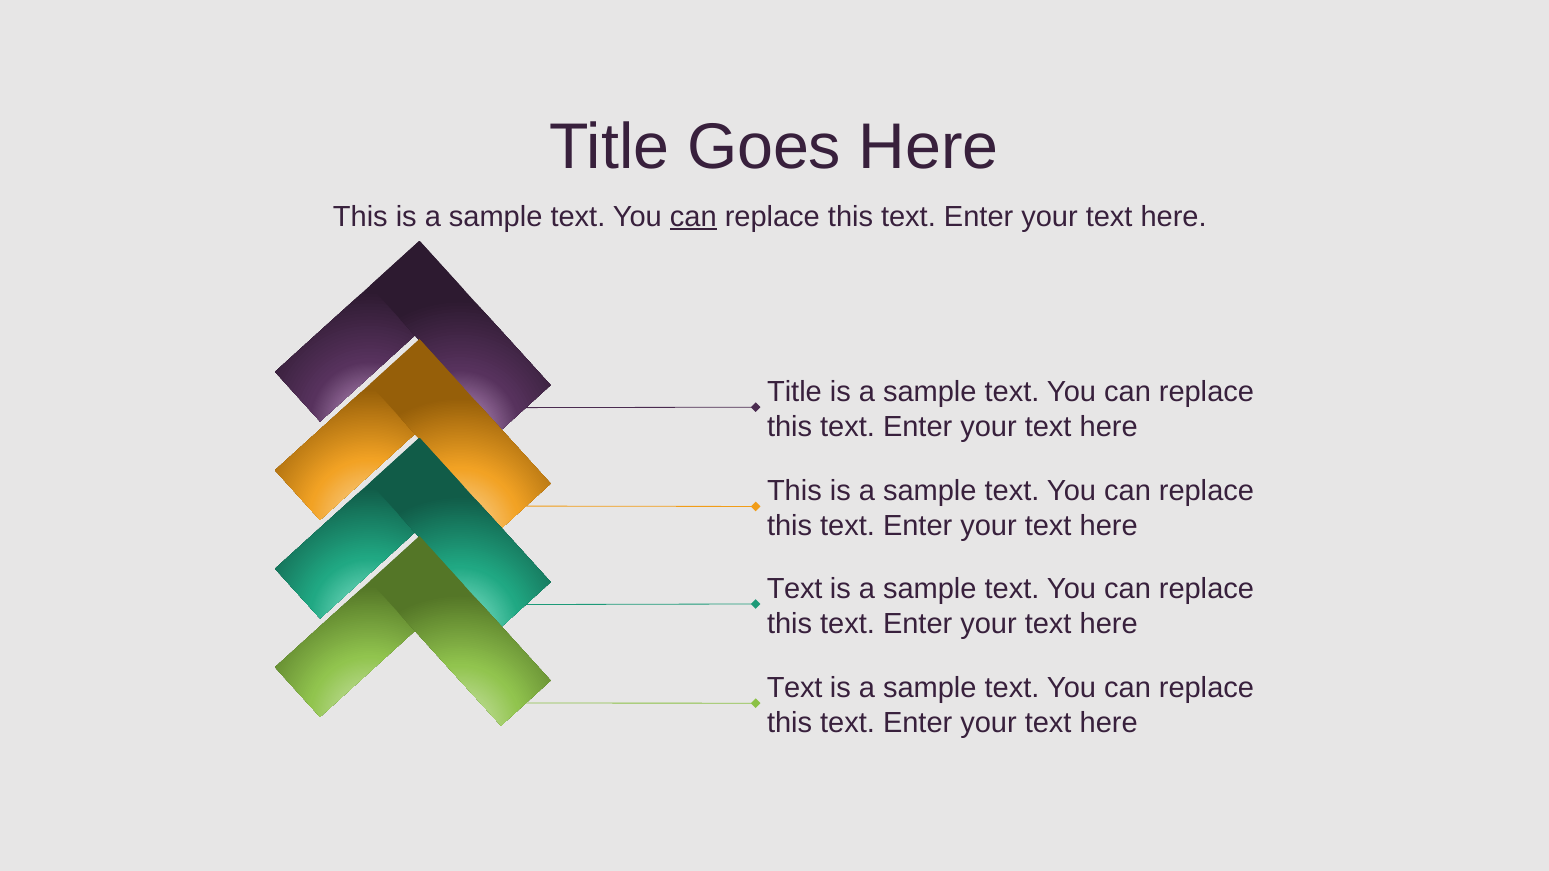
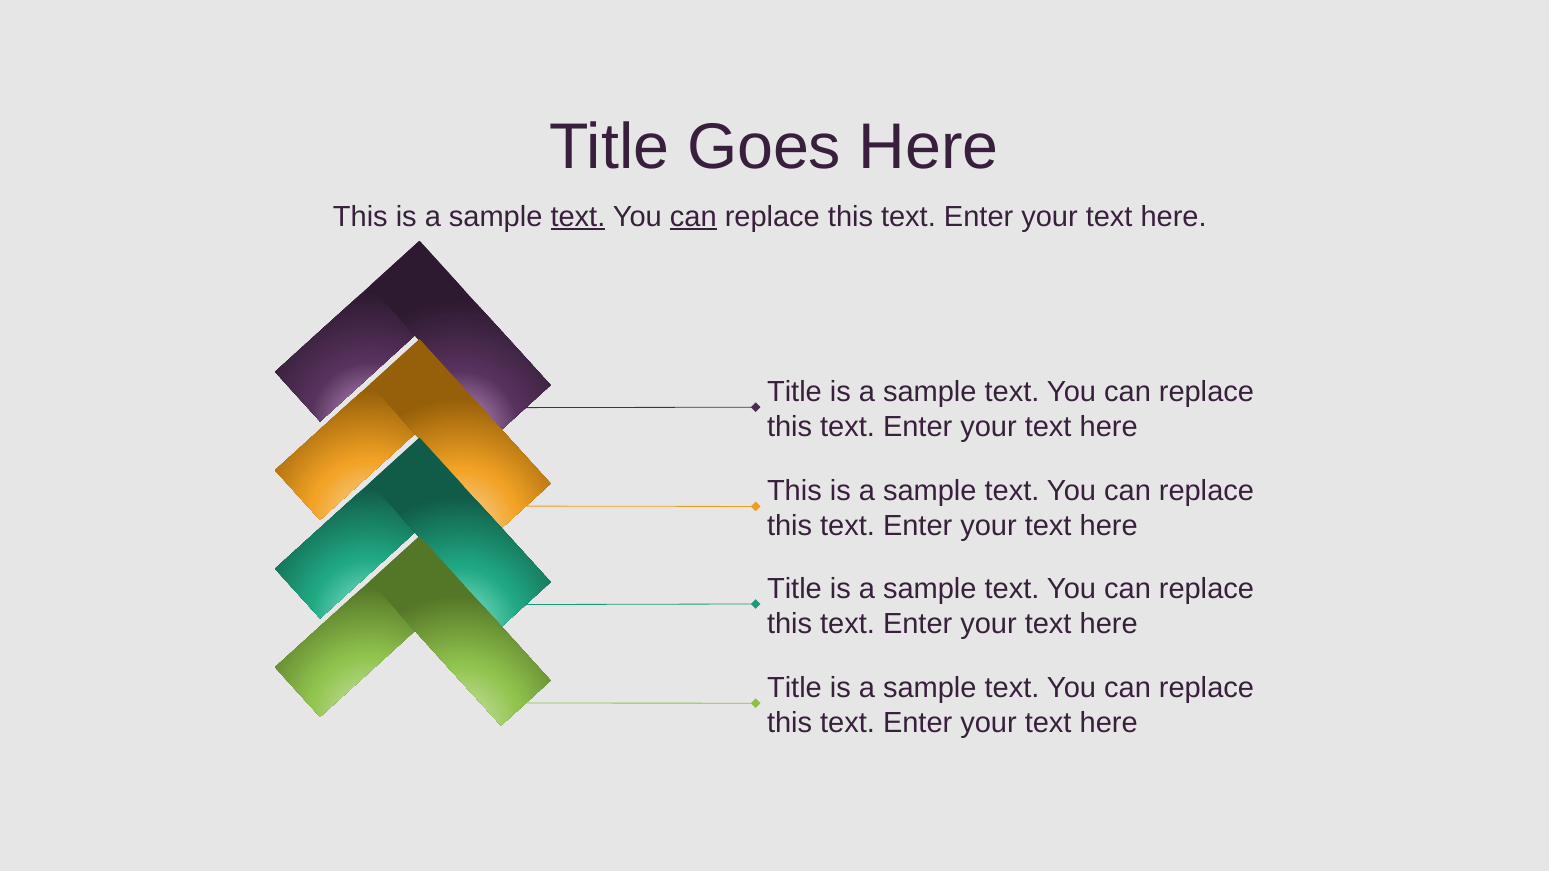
text at (578, 217) underline: none -> present
Text at (795, 589): Text -> Title
Text at (795, 688): Text -> Title
